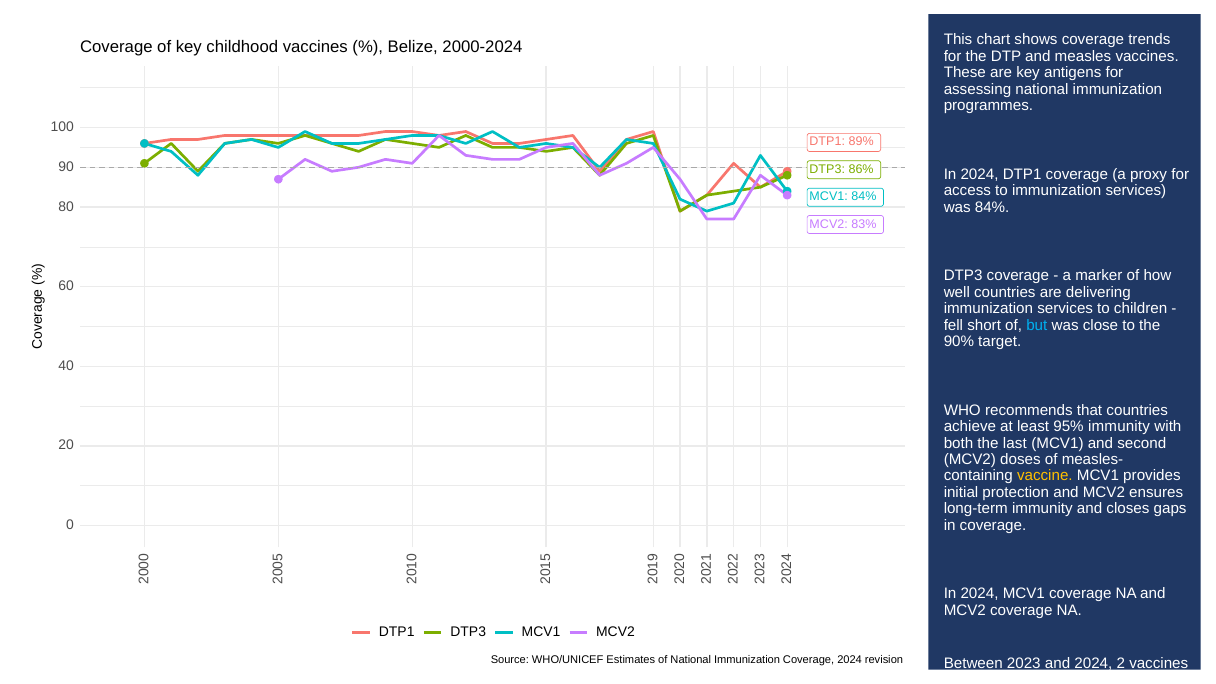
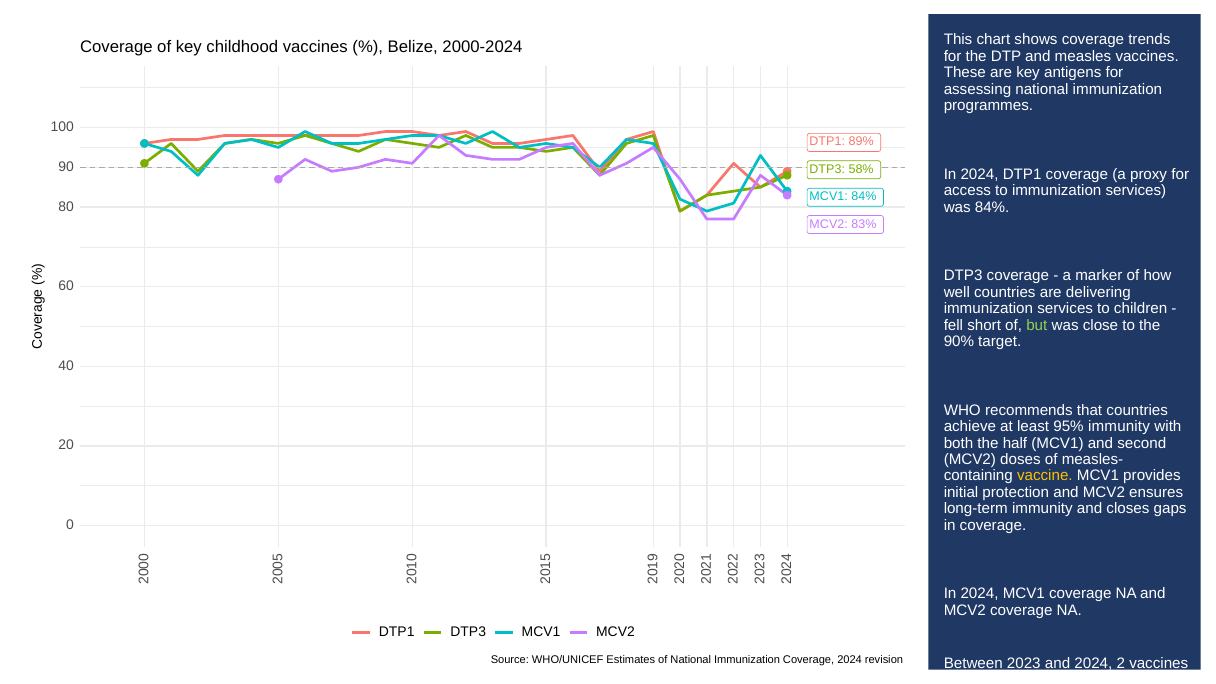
86%: 86% -> 58%
but colour: light blue -> light green
last: last -> half
